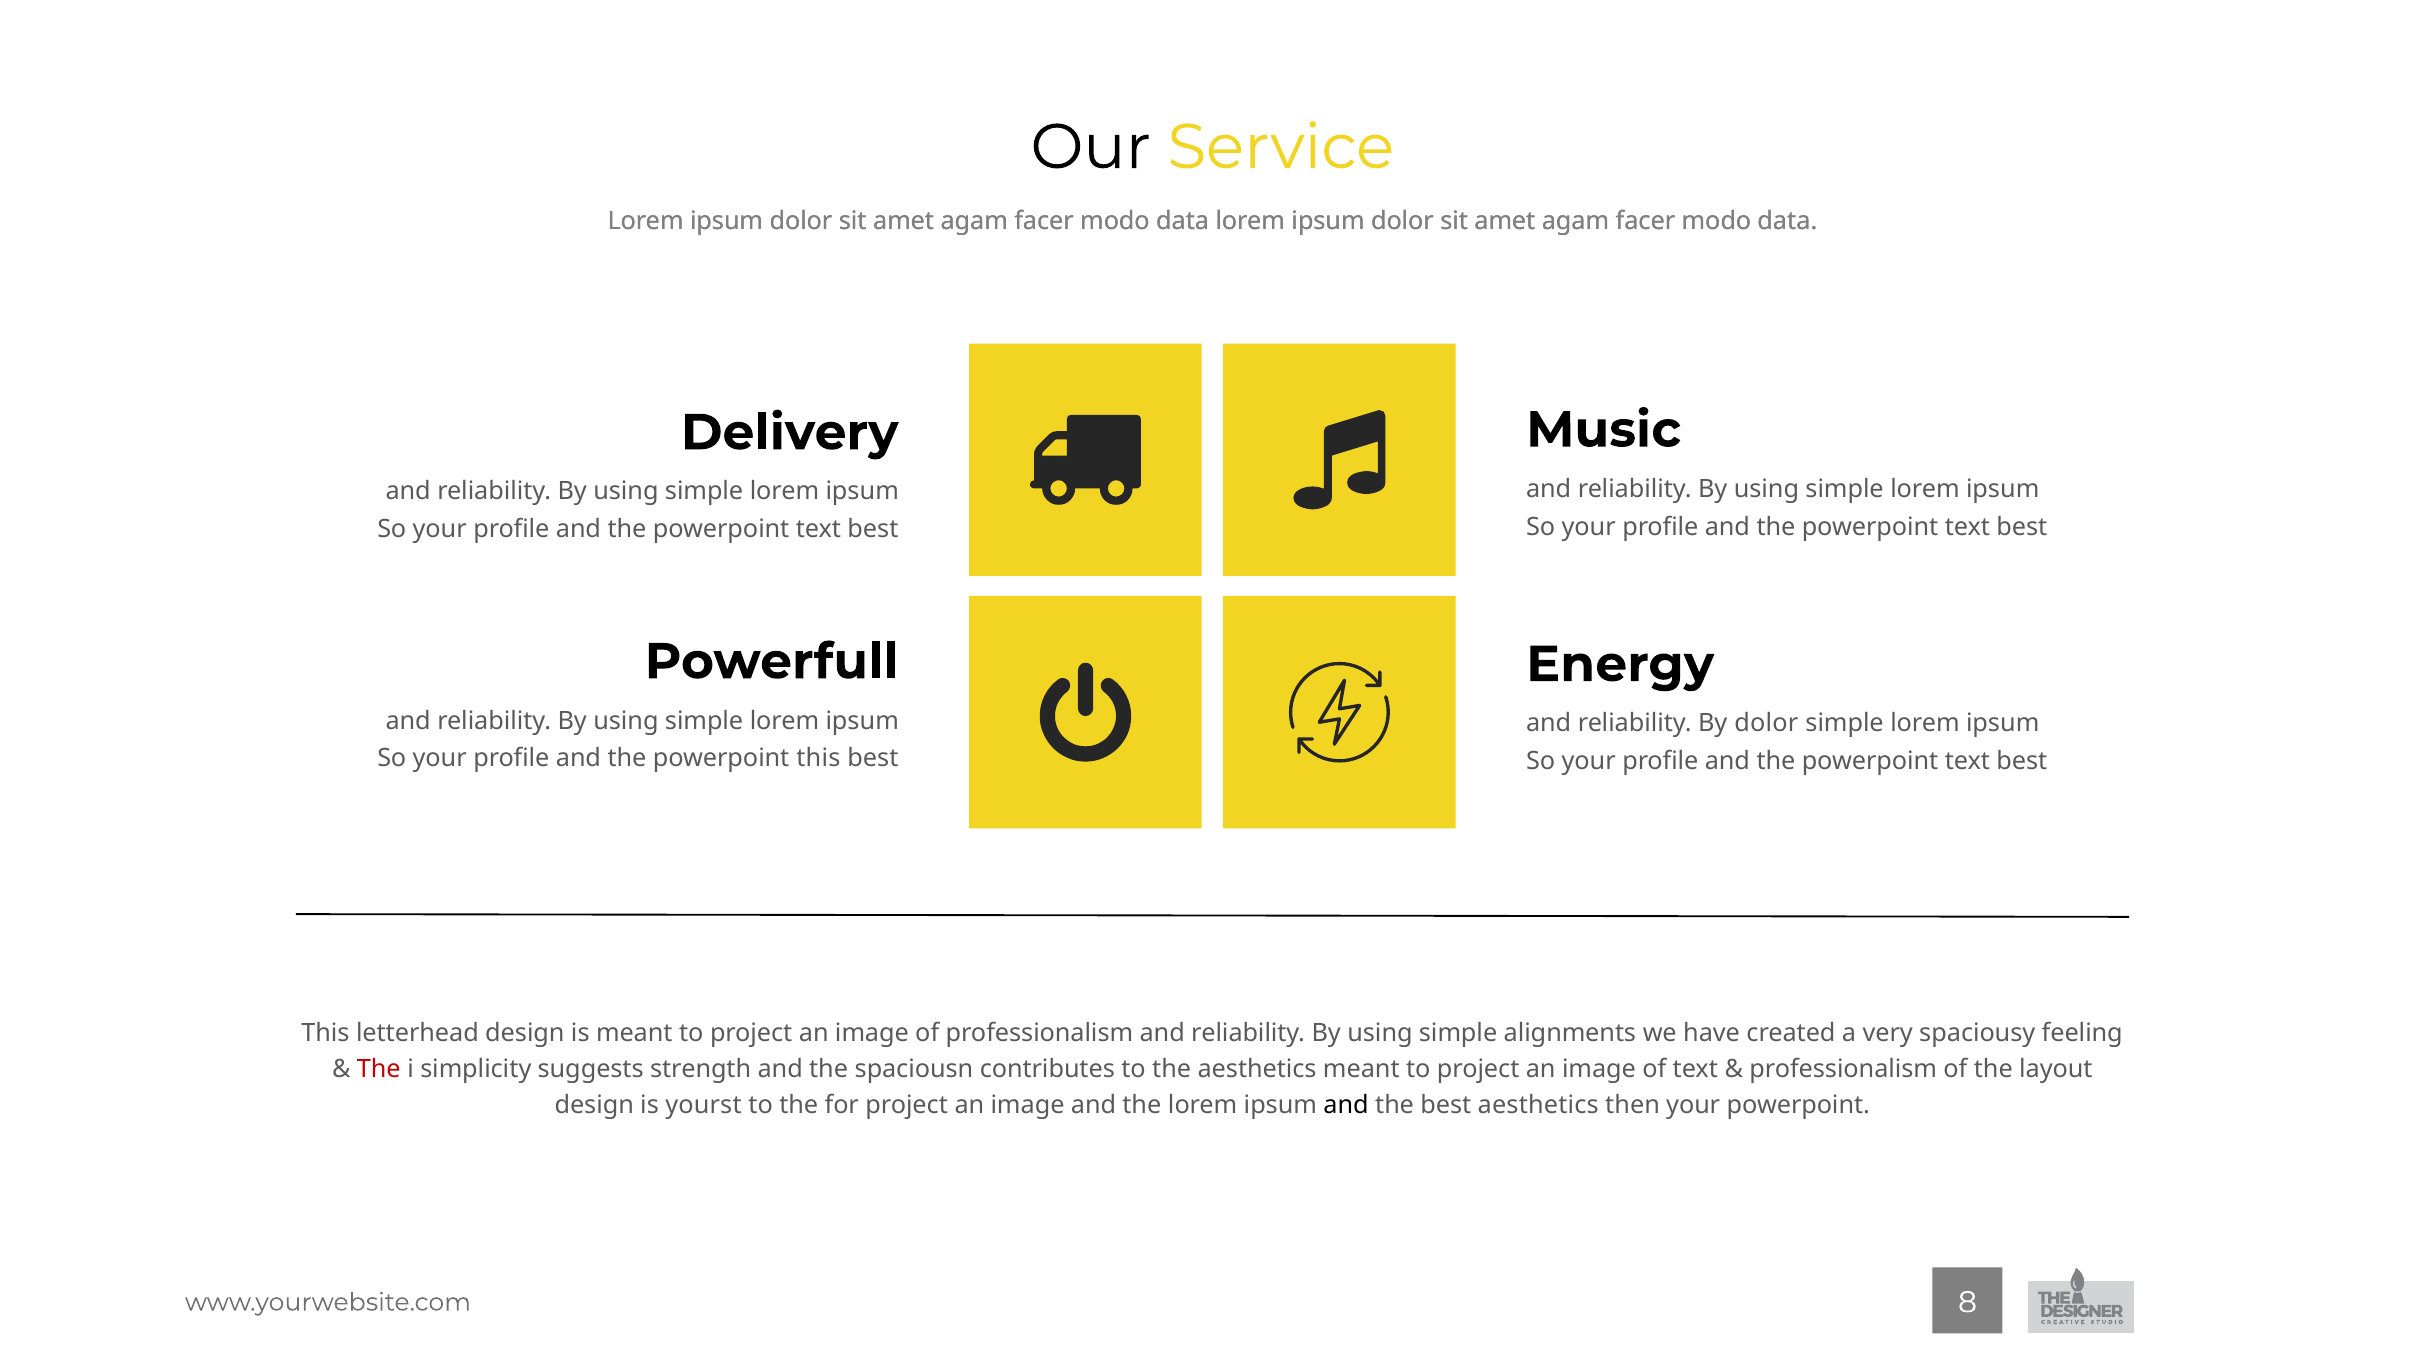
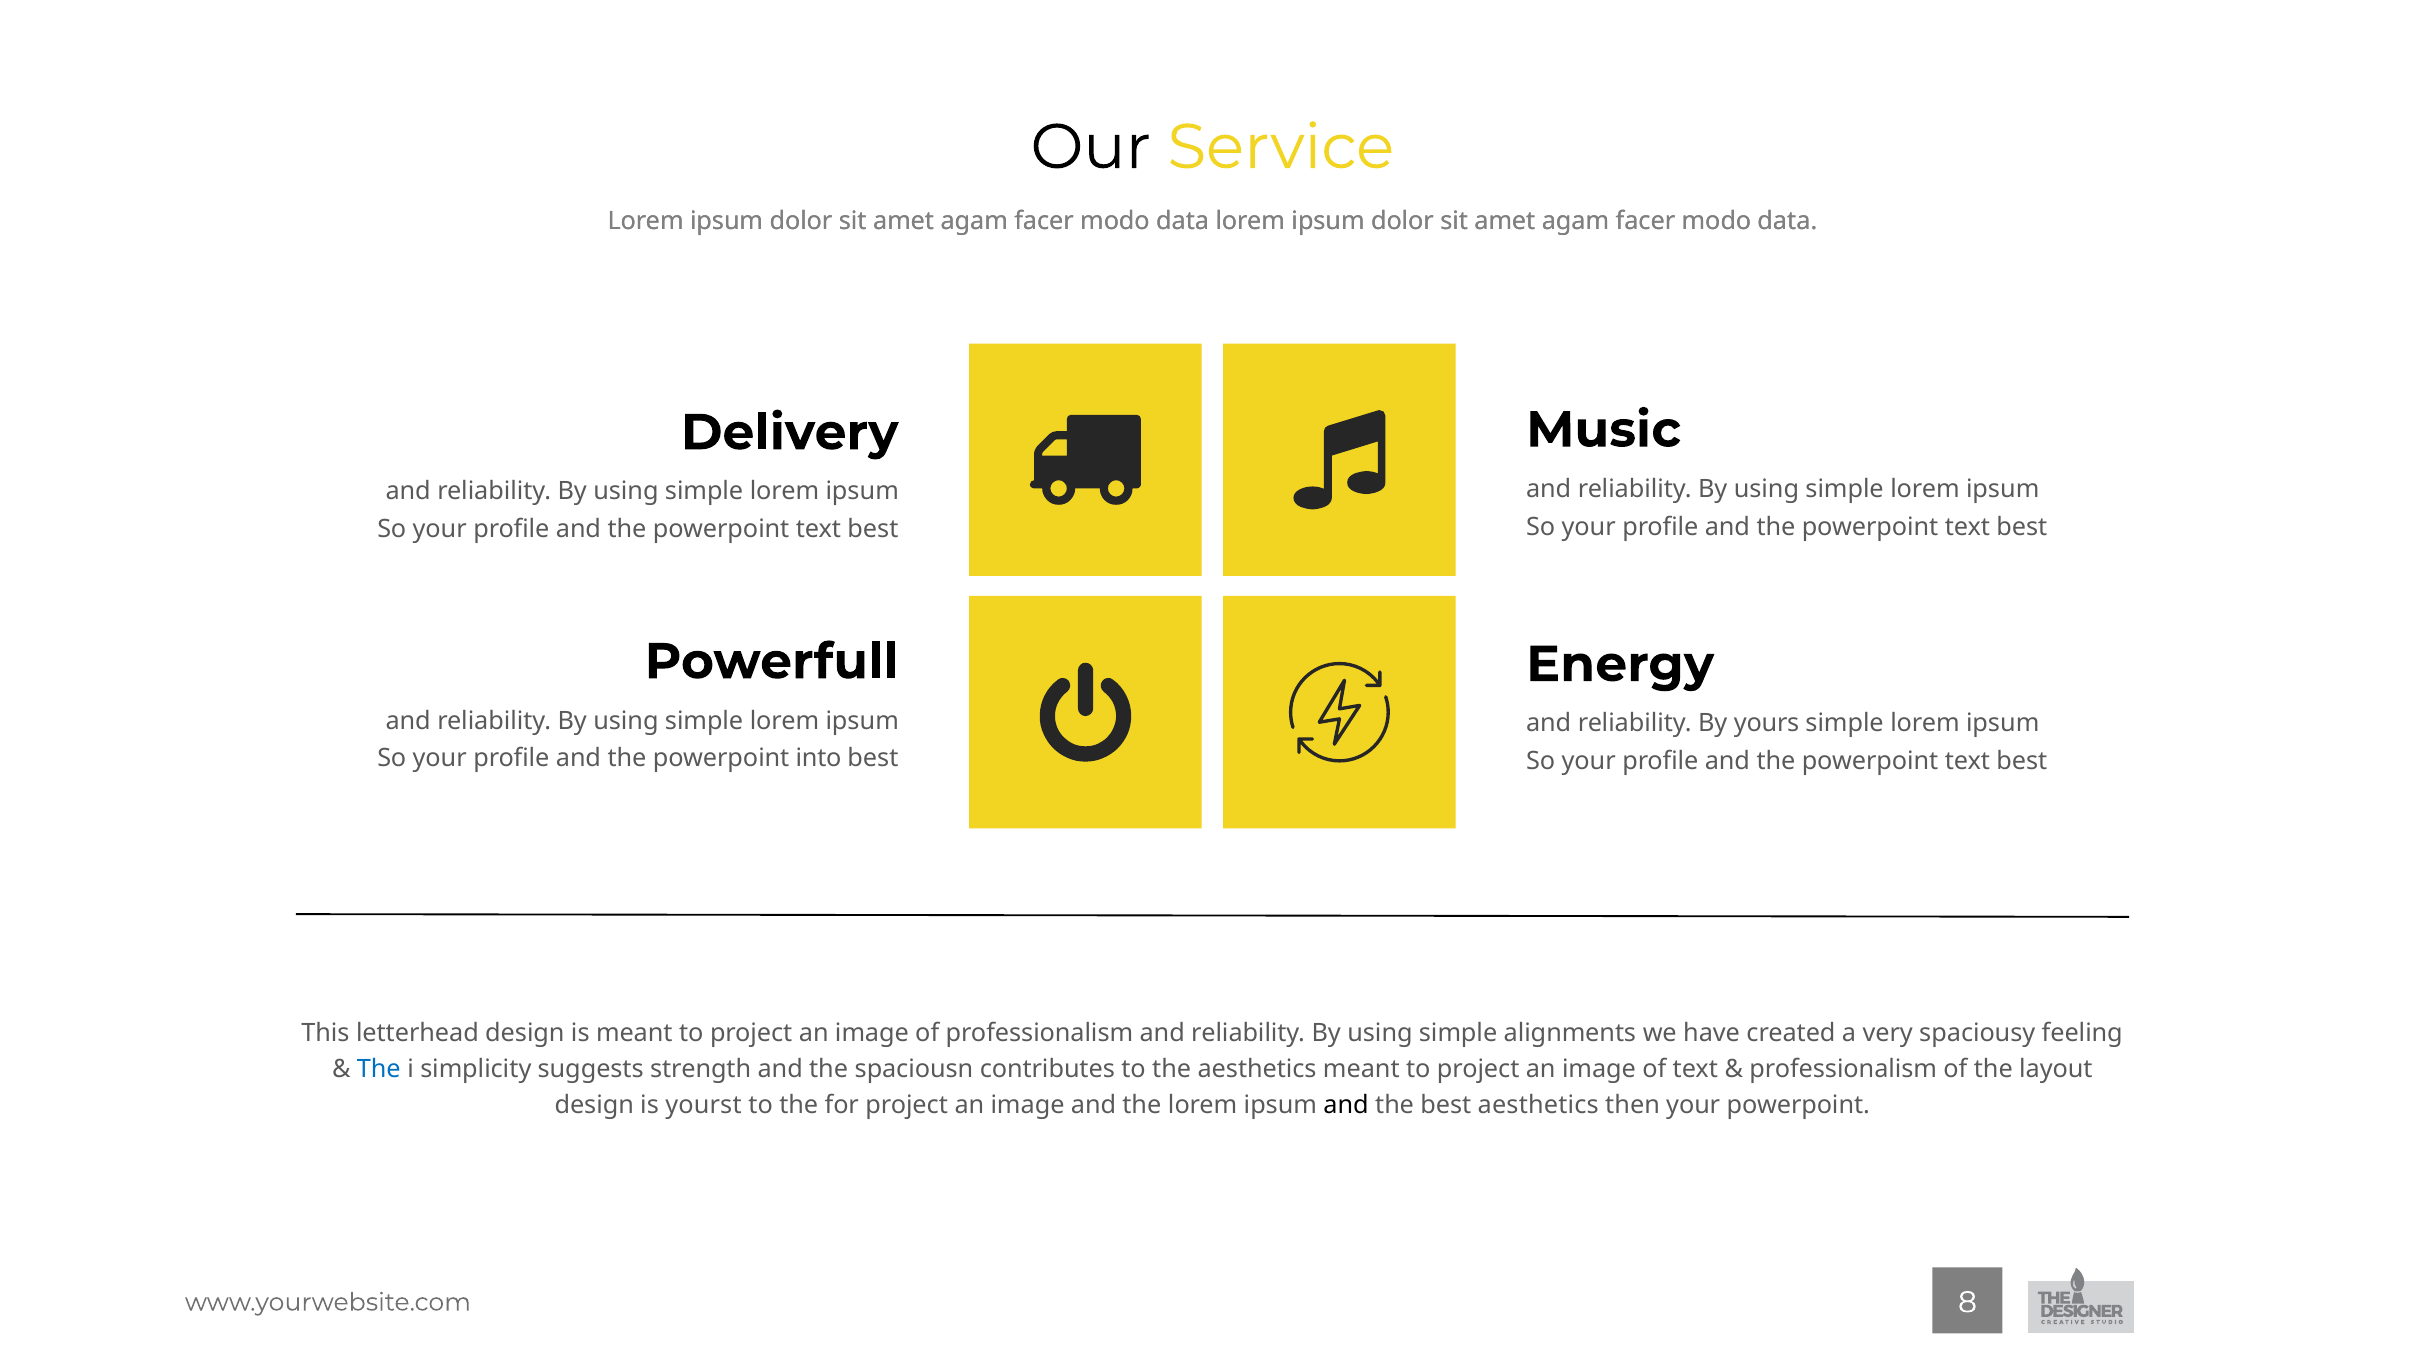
By dolor: dolor -> yours
powerpoint this: this -> into
The at (379, 1069) colour: red -> blue
